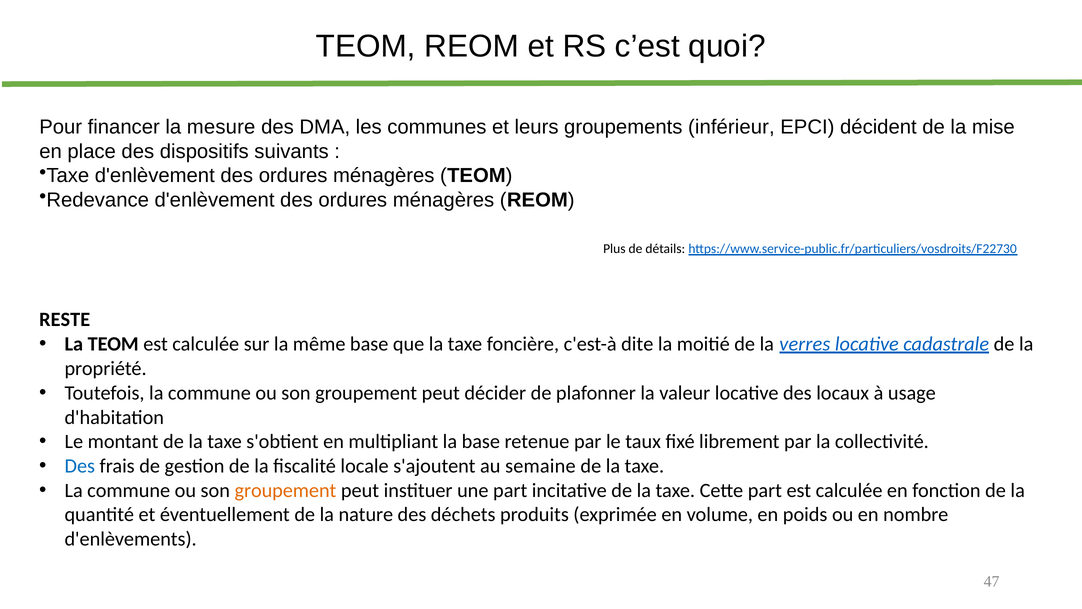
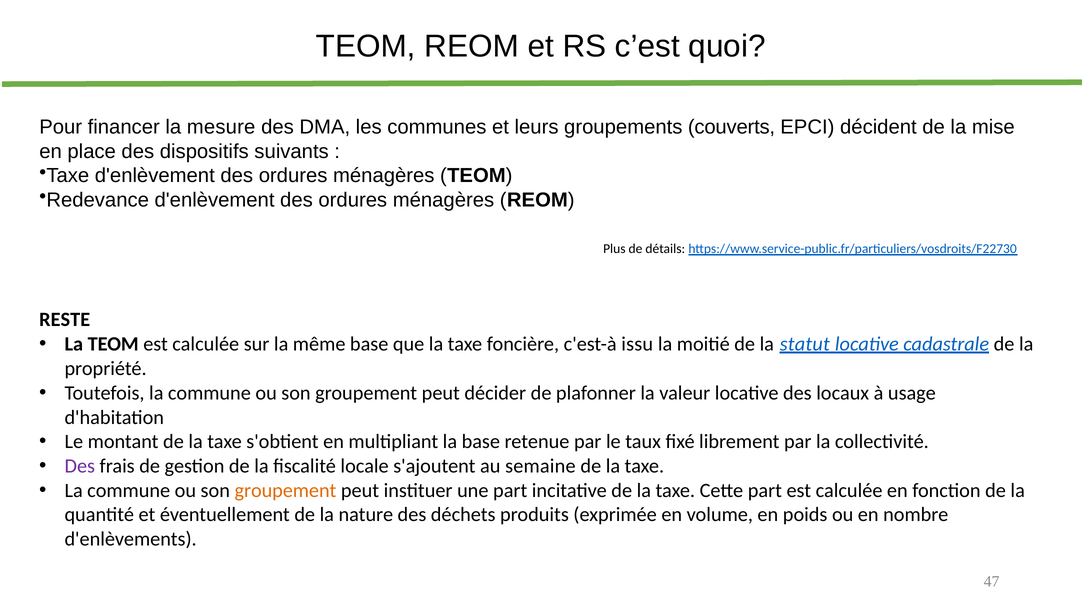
inférieur: inférieur -> couverts
dite: dite -> issu
verres: verres -> statut
Des at (80, 466) colour: blue -> purple
